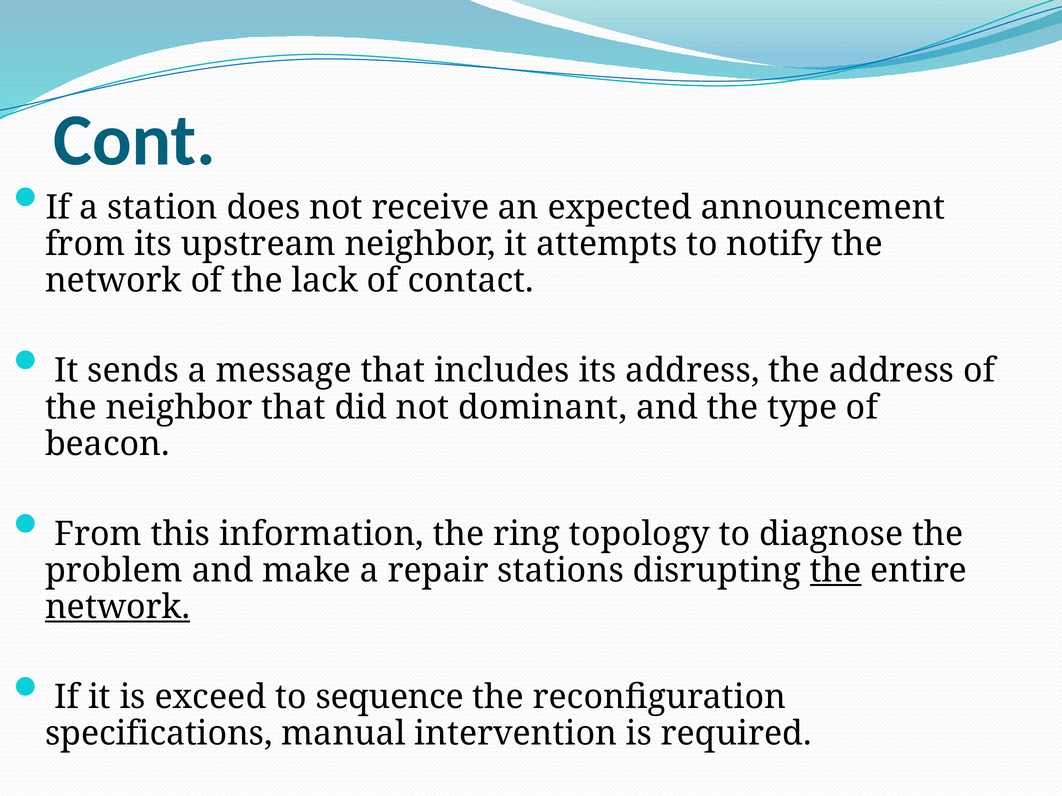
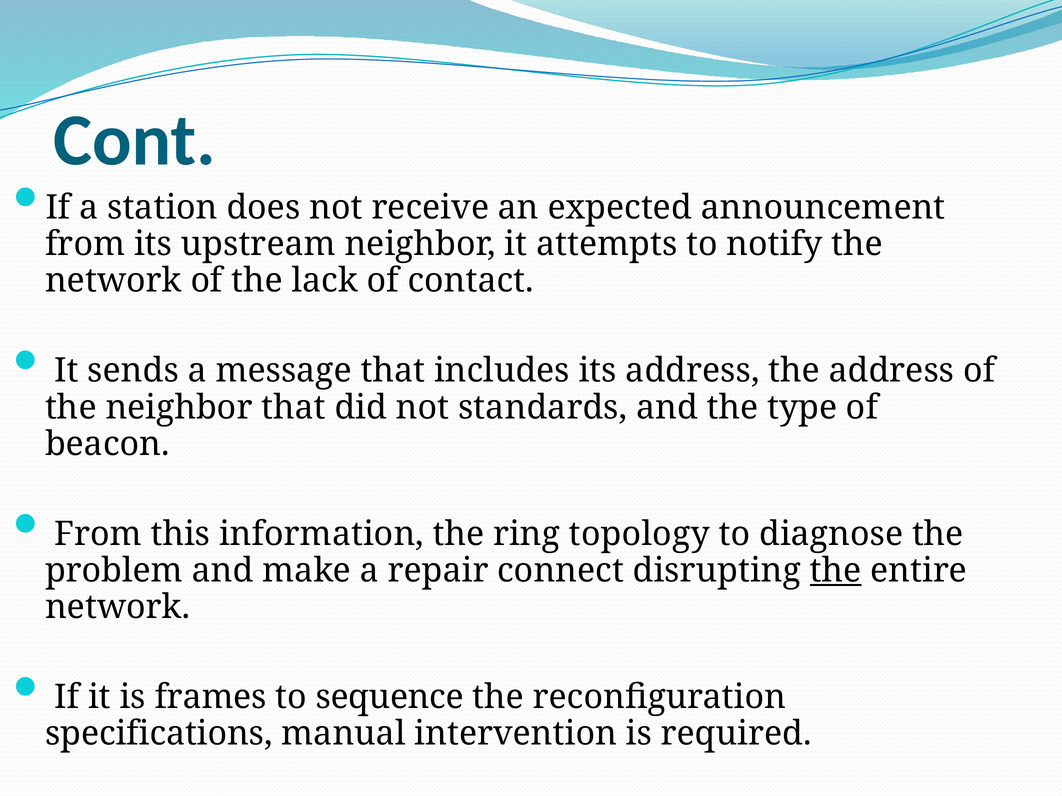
dominant: dominant -> standards
stations: stations -> connect
network at (118, 607) underline: present -> none
exceed: exceed -> frames
